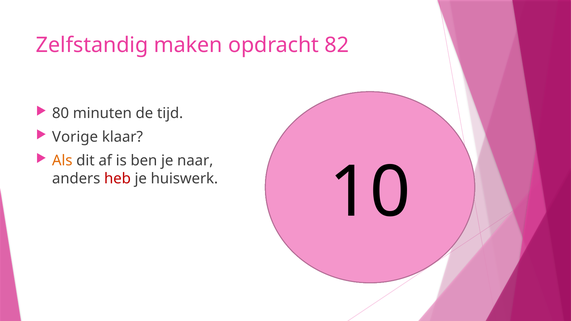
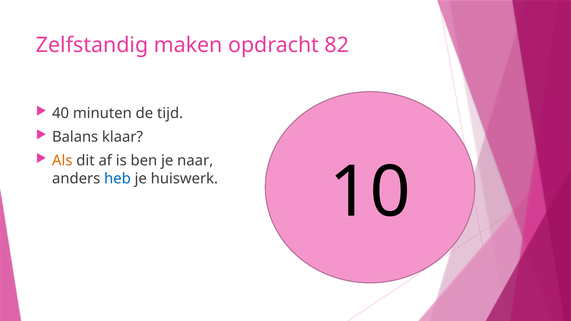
80: 80 -> 40
Vorige: Vorige -> Balans
heb colour: red -> blue
